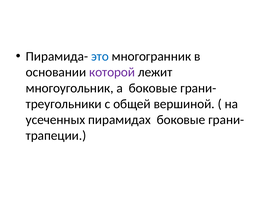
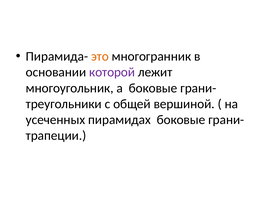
это colour: blue -> orange
